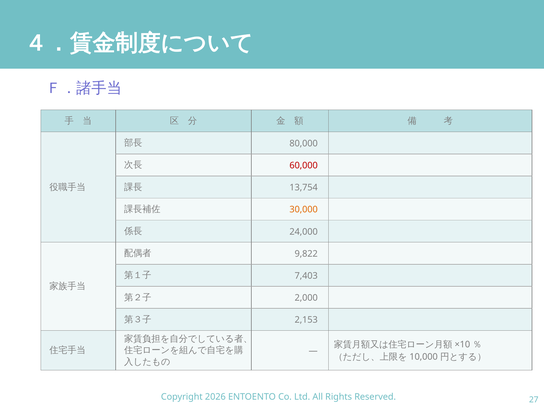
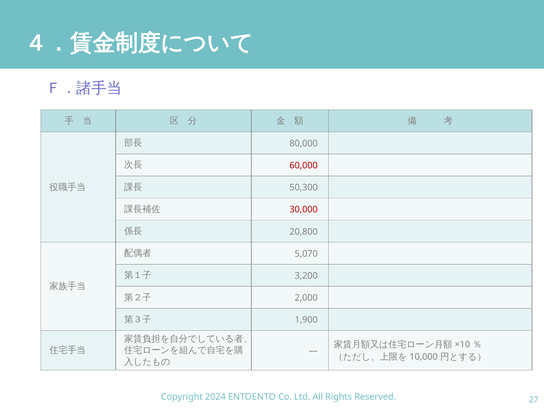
13,754: 13,754 -> 50,300
30,000 colour: orange -> red
24,000: 24,000 -> 20,800
9,822: 9,822 -> 5,070
7,403: 7,403 -> 3,200
2,153: 2,153 -> 1,900
2026: 2026 -> 2024
